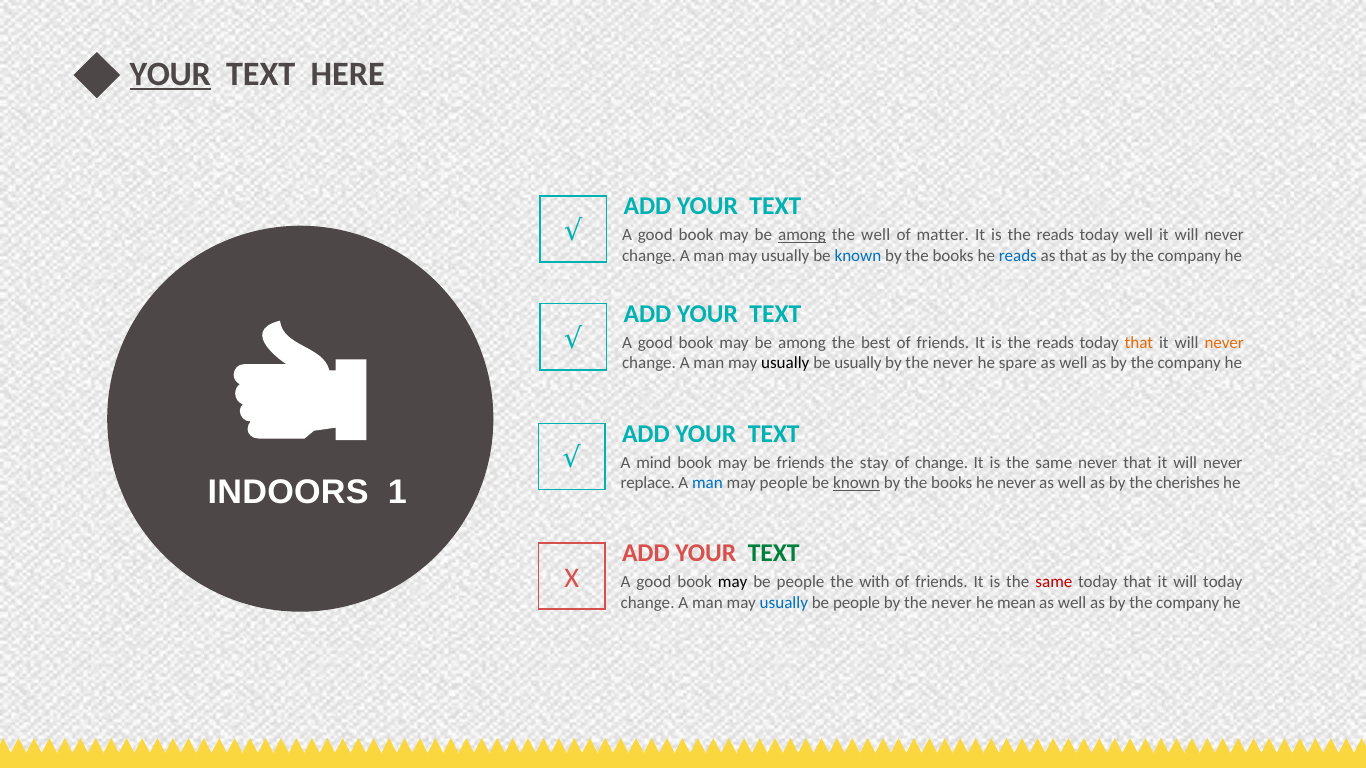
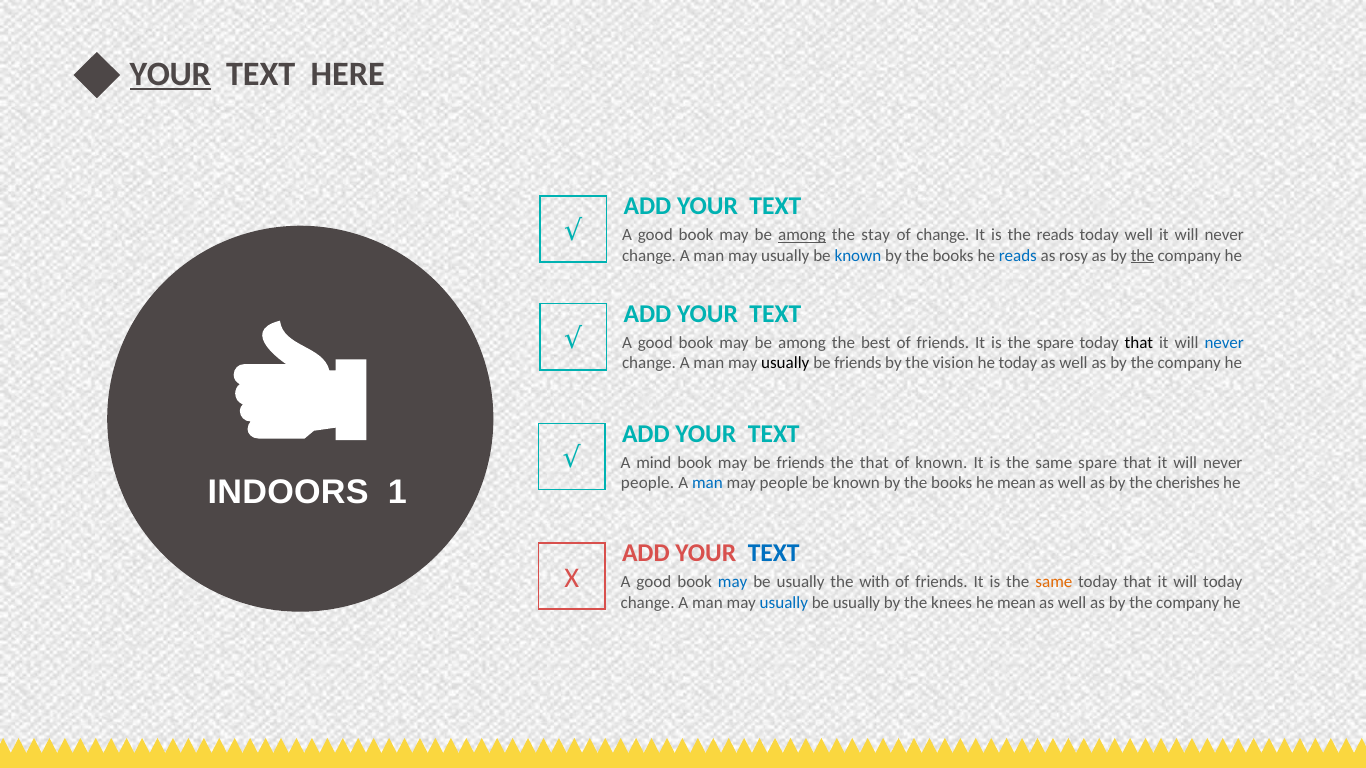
the well: well -> stay
of matter: matter -> change
as that: that -> rosy
the at (1142, 256) underline: none -> present
reads at (1055, 343): reads -> spare
that at (1139, 343) colour: orange -> black
never at (1224, 343) colour: orange -> blue
usually at (858, 363): usually -> friends
never at (953, 363): never -> vision
he spare: spare -> today
the stay: stay -> that
of change: change -> known
same never: never -> spare
replace at (648, 483): replace -> people
known at (857, 483) underline: present -> none
books he never: never -> mean
TEXT at (774, 554) colour: green -> blue
may at (733, 582) colour: black -> blue
people at (801, 582): people -> usually
same at (1054, 582) colour: red -> orange
people at (857, 603): people -> usually
never at (952, 603): never -> knees
